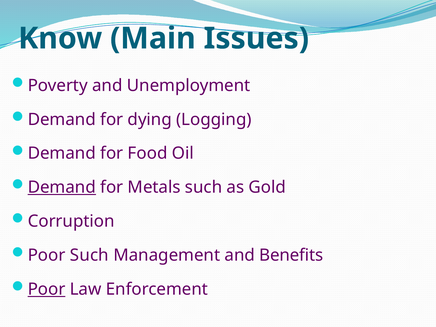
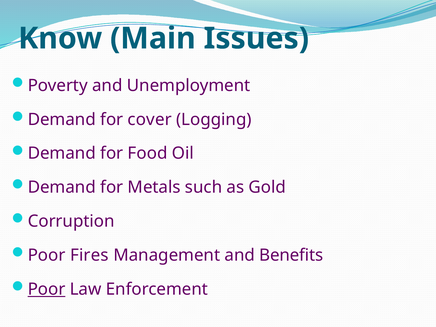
dying: dying -> cover
Demand at (62, 187) underline: present -> none
Poor Such: Such -> Fires
